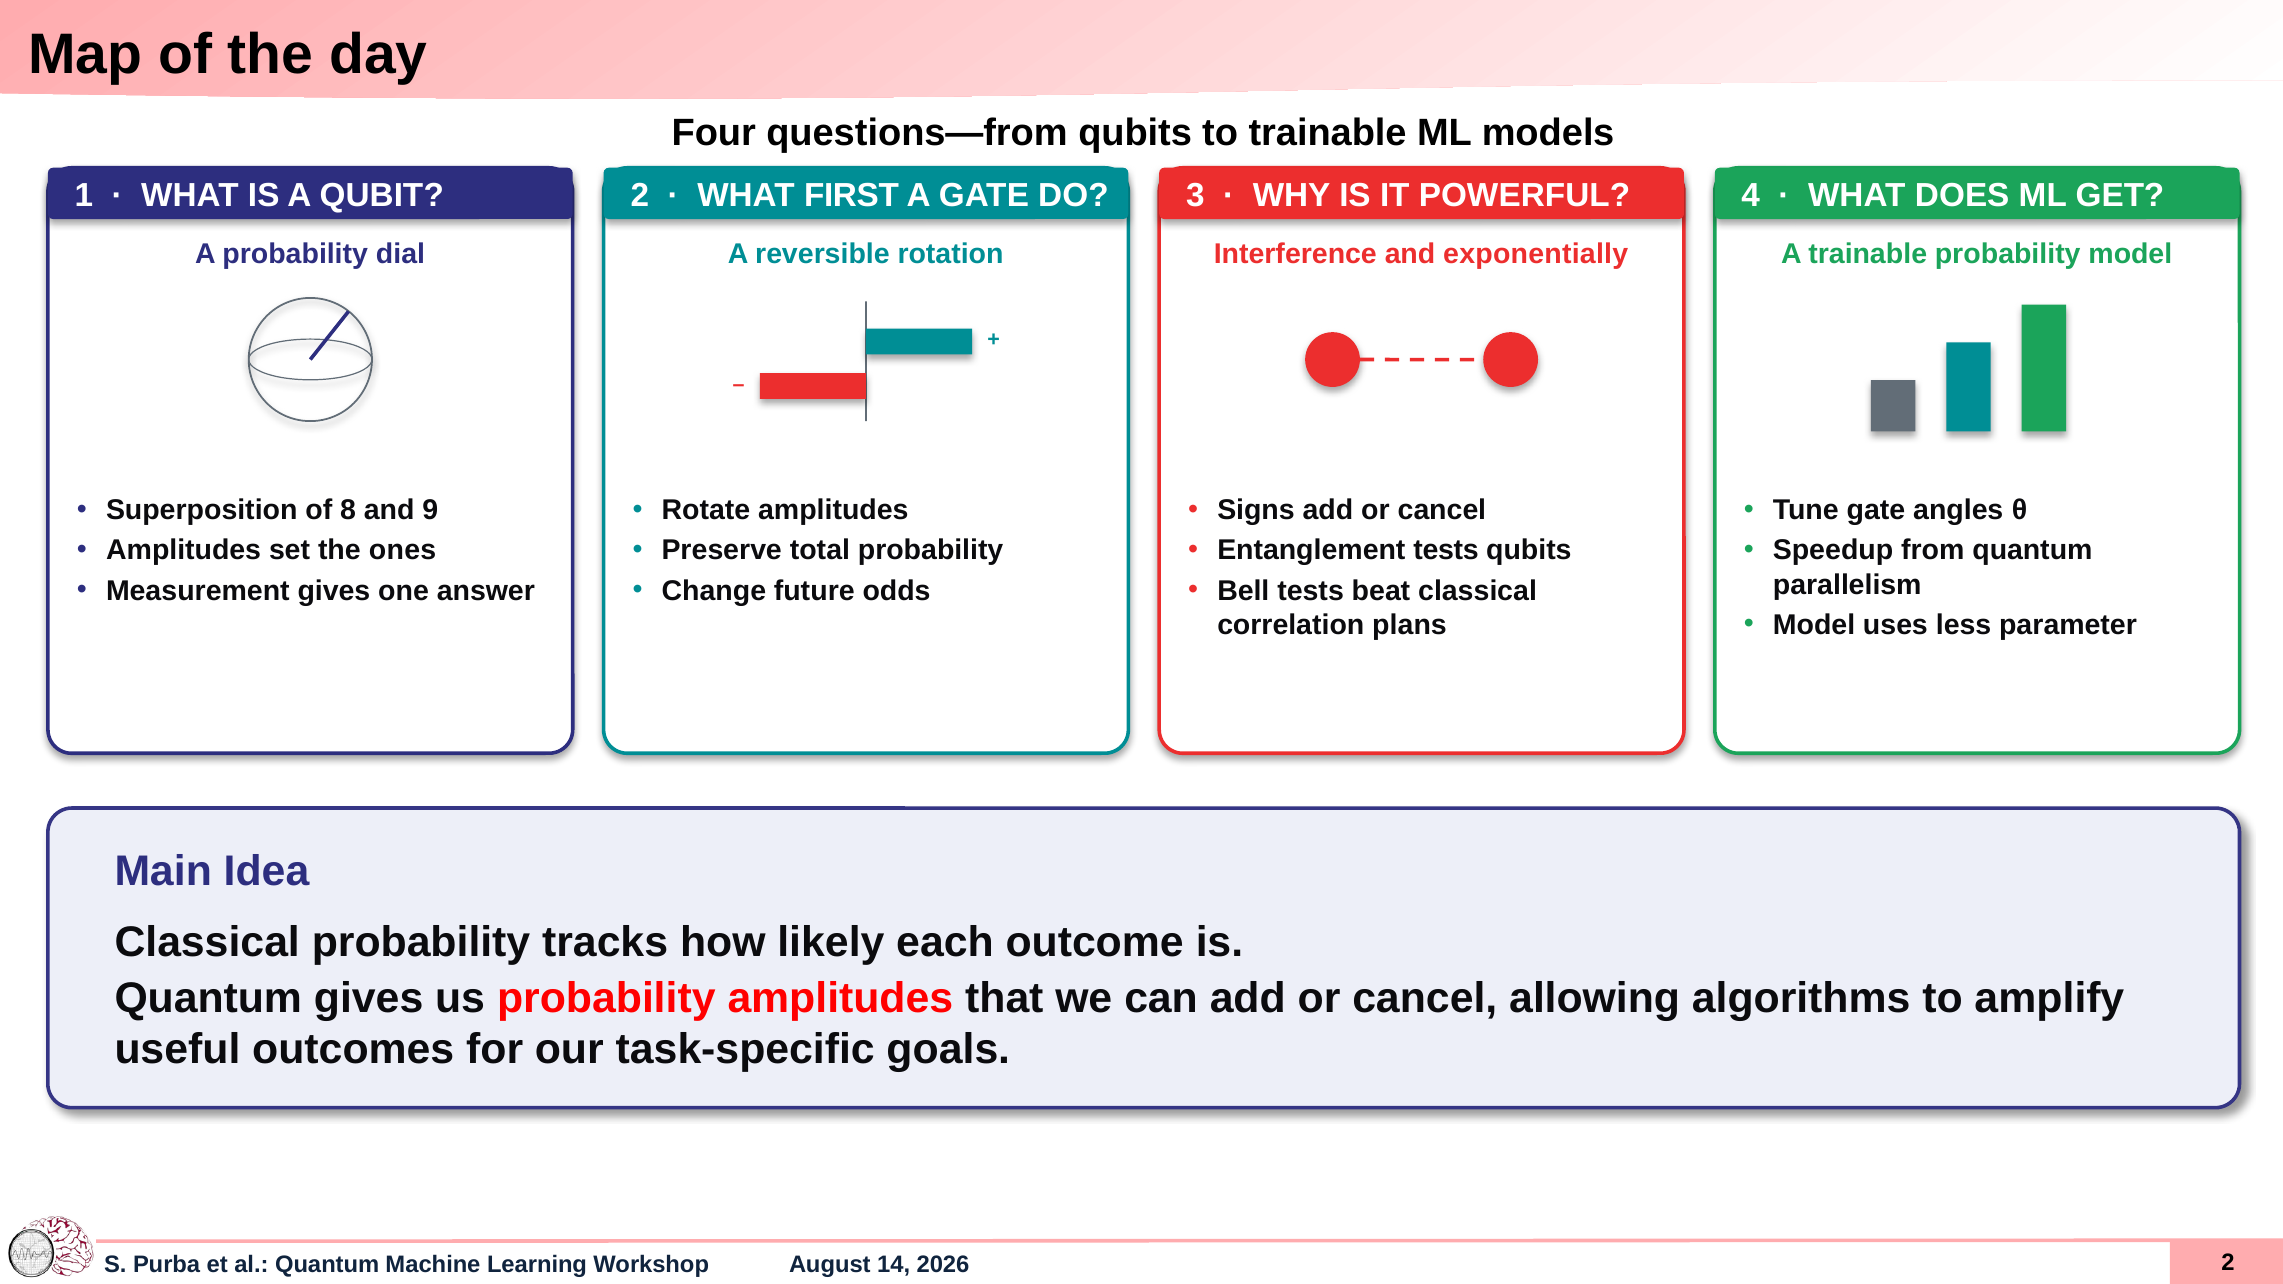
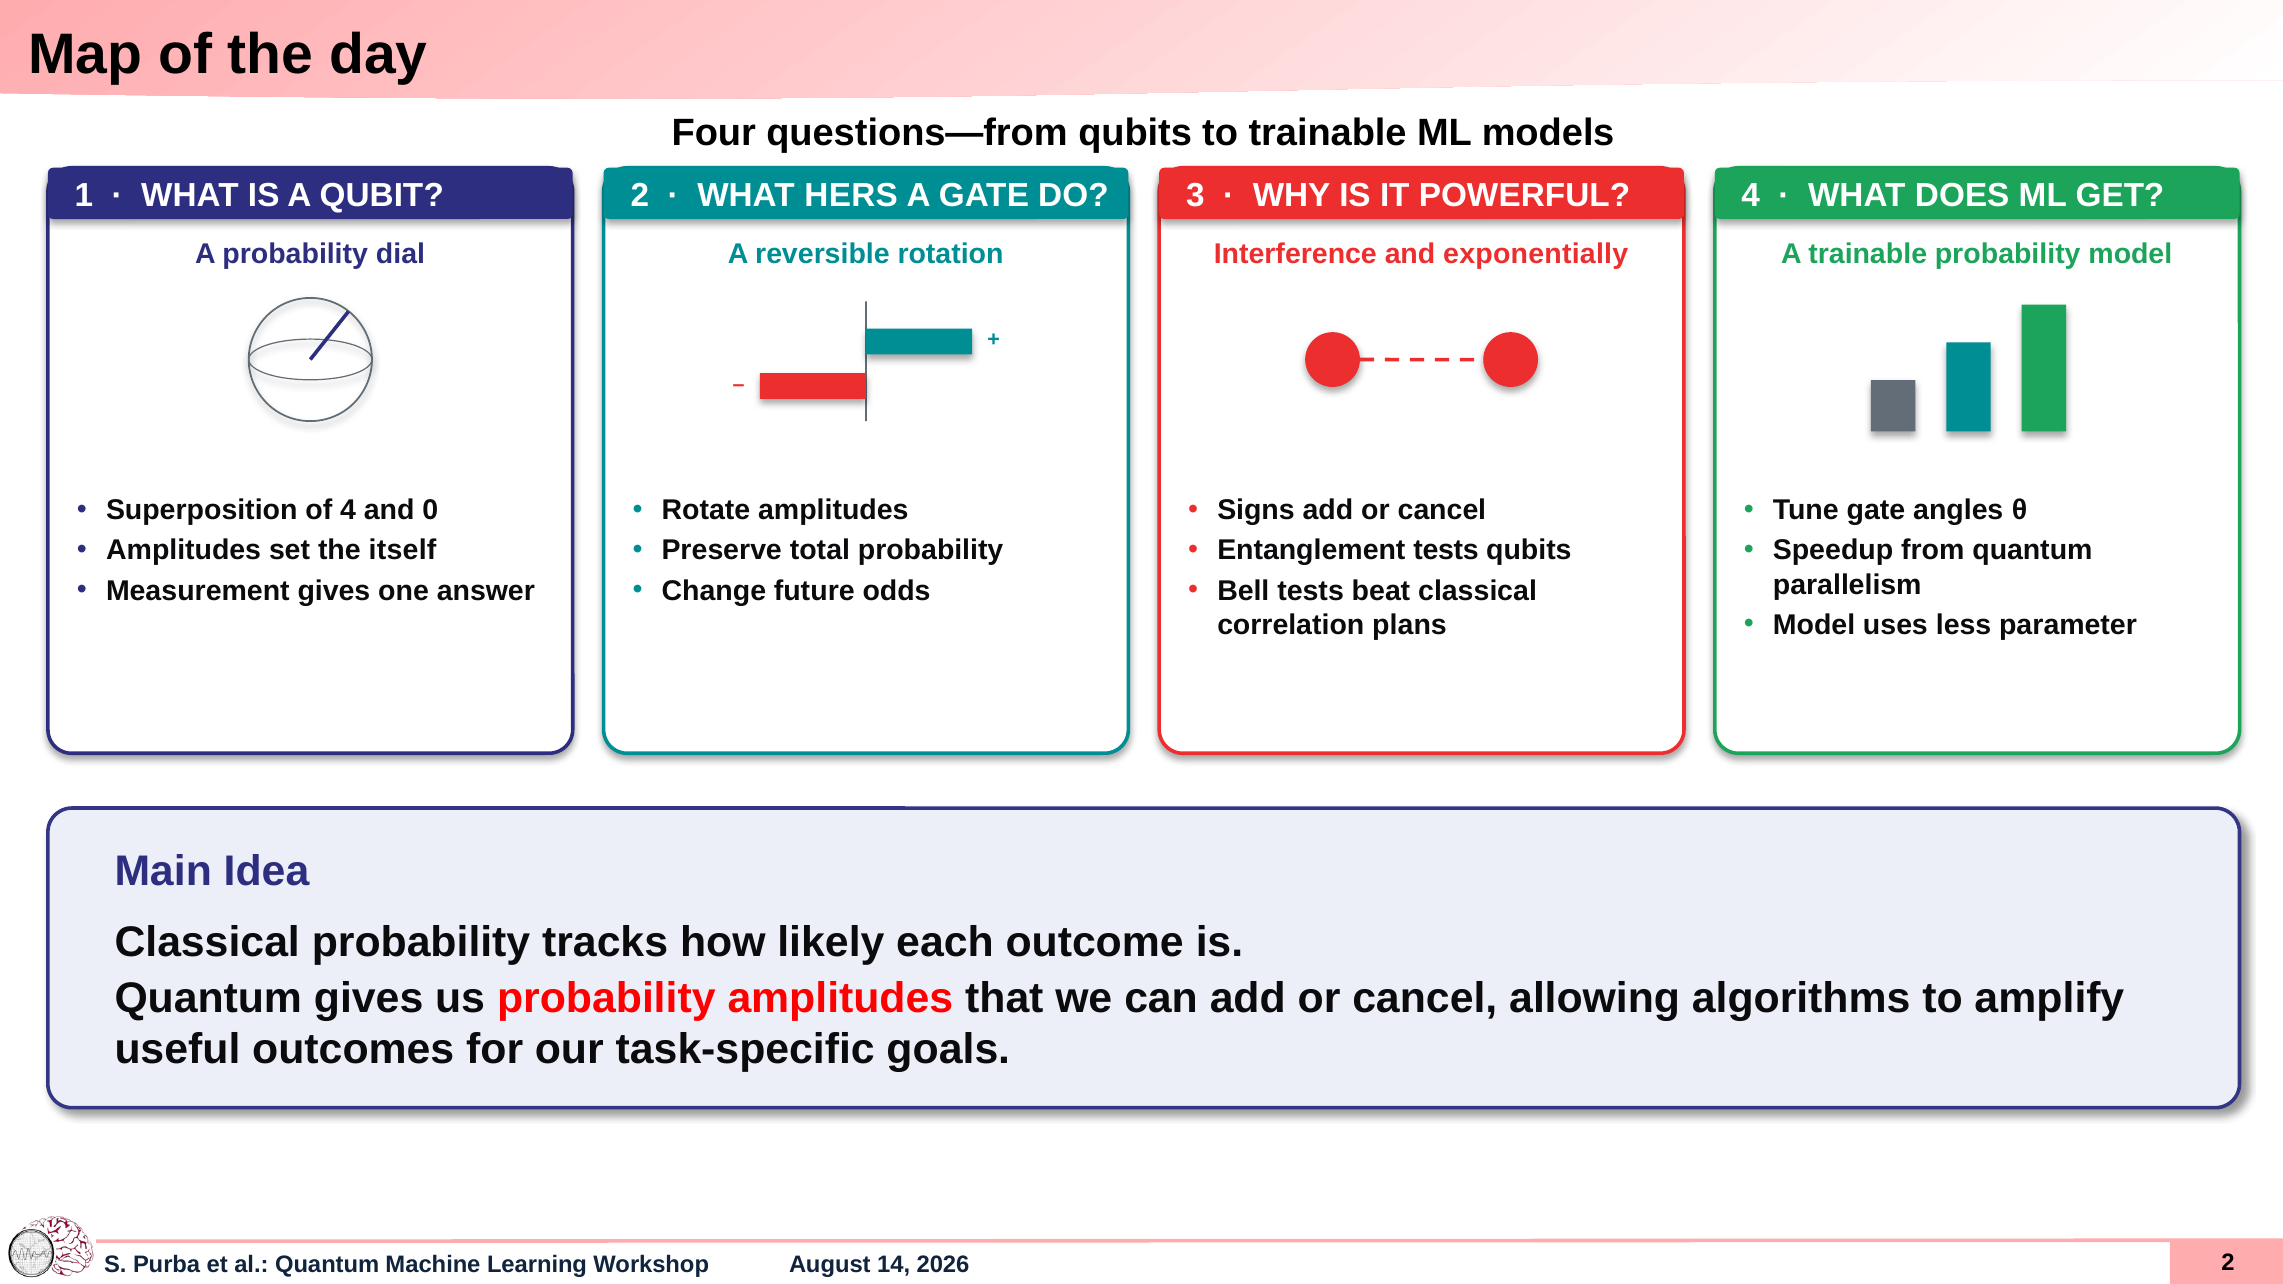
FIRST: FIRST -> HERS
of 8: 8 -> 4
9: 9 -> 0
ones: ones -> itself
